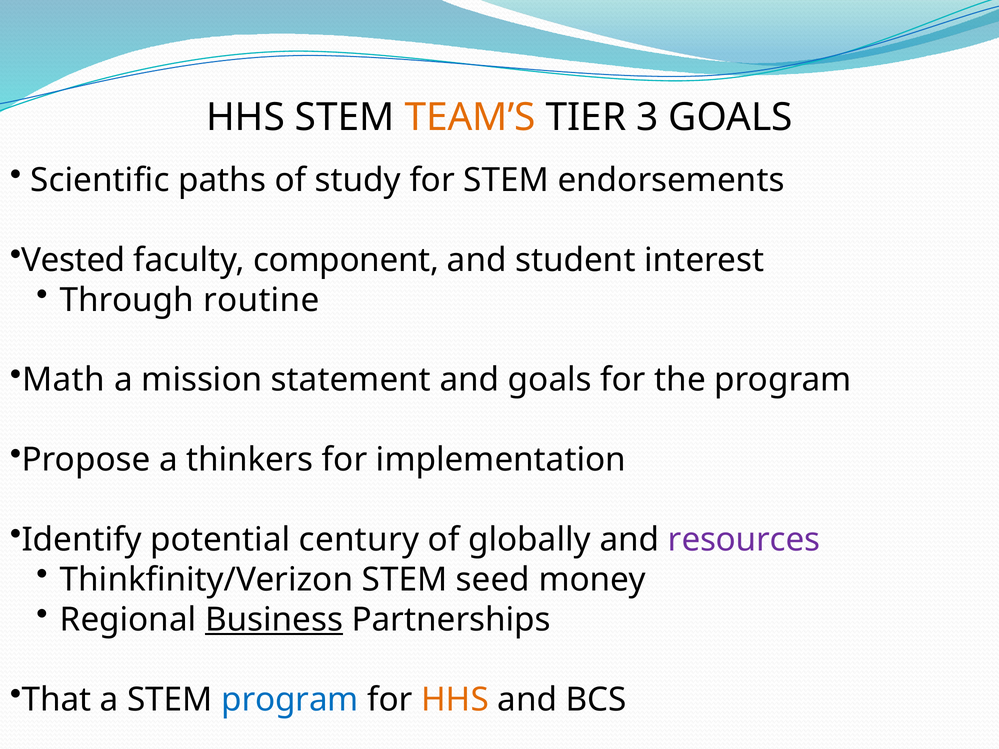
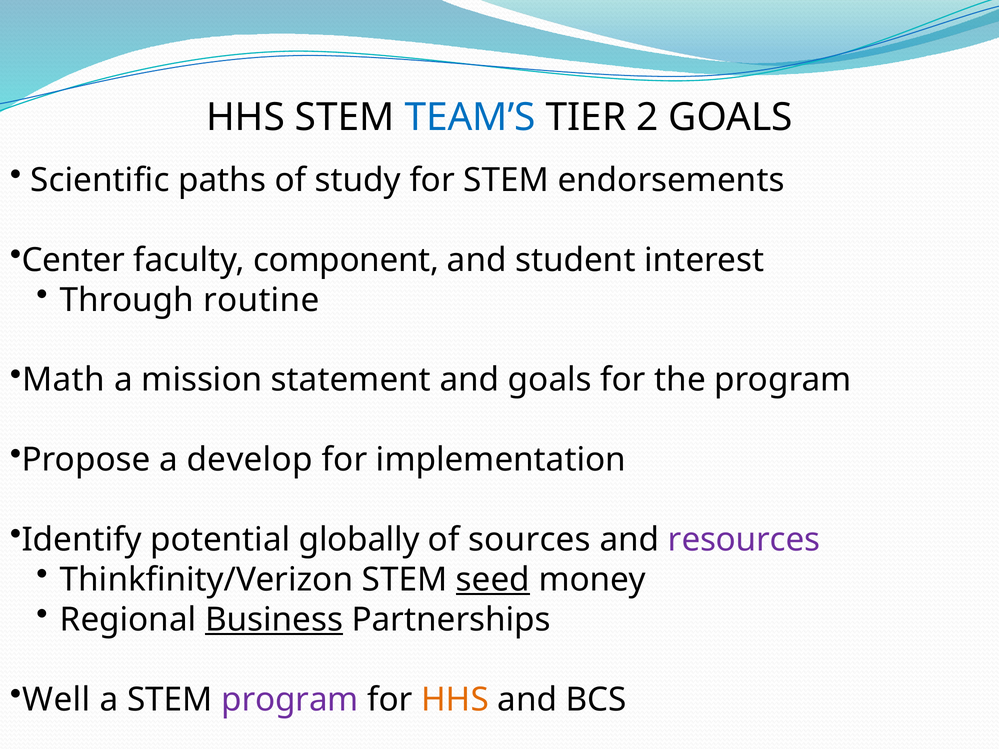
TEAM’S colour: orange -> blue
3: 3 -> 2
Vested: Vested -> Center
thinkers: thinkers -> develop
century: century -> globally
globally: globally -> sources
seed underline: none -> present
That: That -> Well
program at (290, 700) colour: blue -> purple
